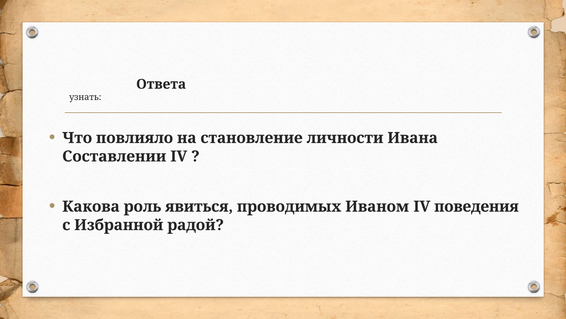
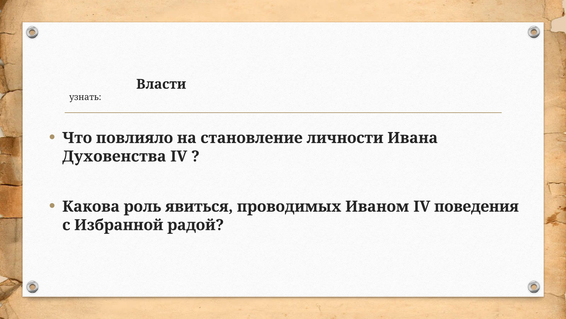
Ответа: Ответа -> Власти
Составлении: Составлении -> Духовенства
